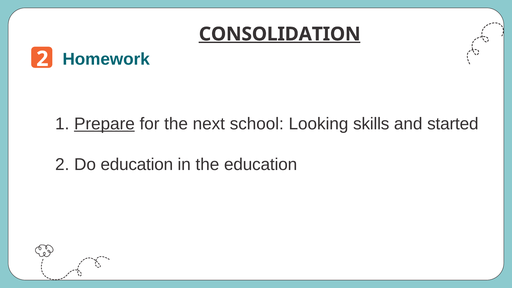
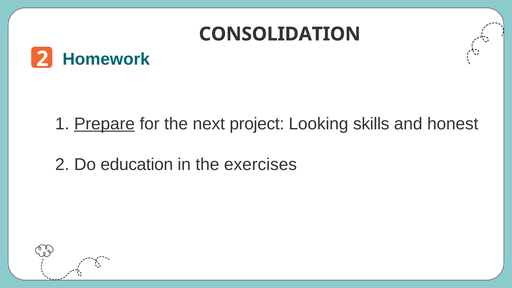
CONSOLIDATION underline: present -> none
school: school -> project
started: started -> honest
the education: education -> exercises
